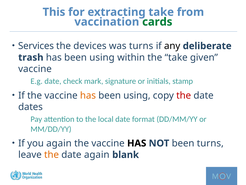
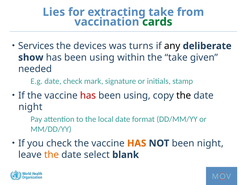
This: This -> Lies
trash: trash -> show
vaccine at (35, 69): vaccine -> needed
has at (88, 95) colour: orange -> red
the at (184, 95) colour: red -> black
dates at (30, 107): dates -> night
you again: again -> check
HAS at (137, 143) colour: black -> orange
been turns: turns -> night
date again: again -> select
